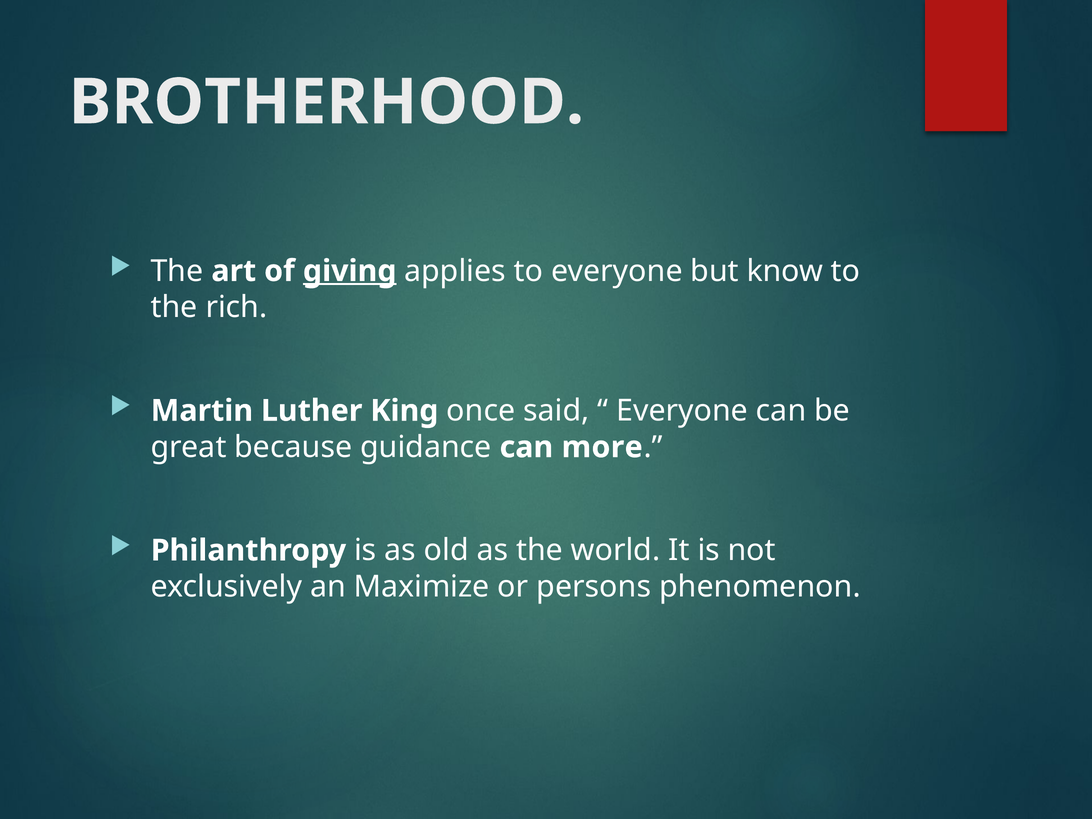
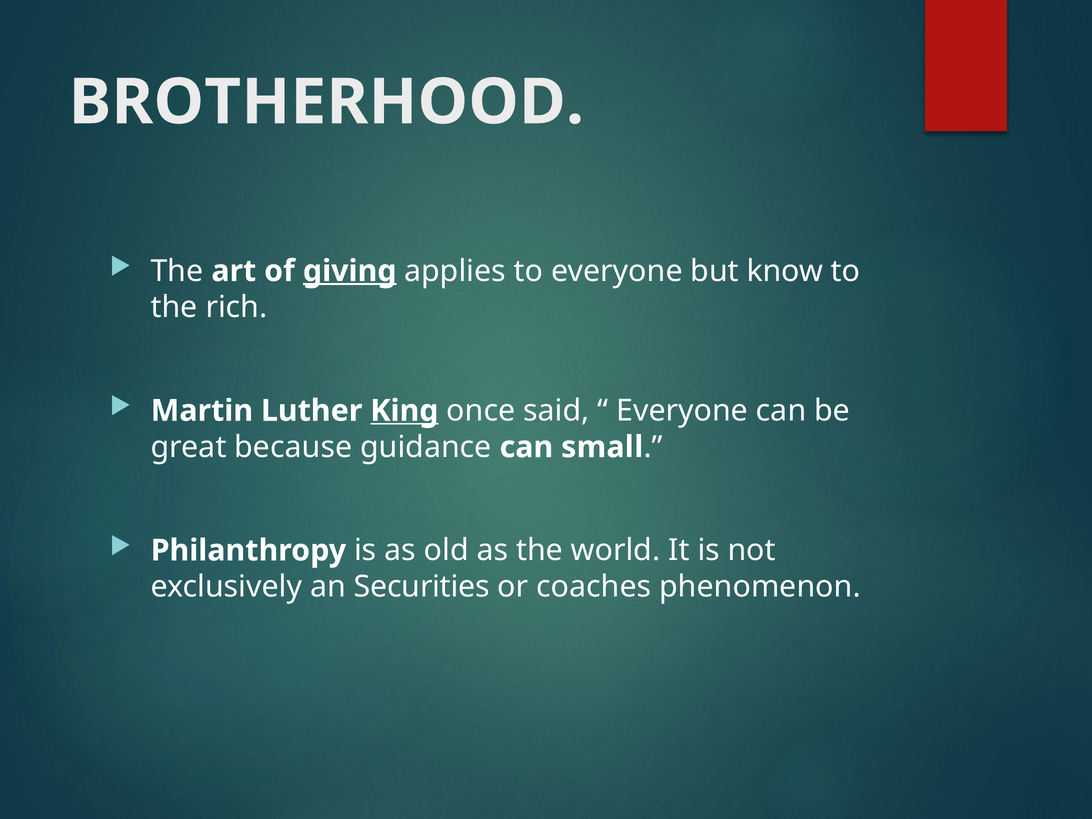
King underline: none -> present
more: more -> small
Maximize: Maximize -> Securities
persons: persons -> coaches
